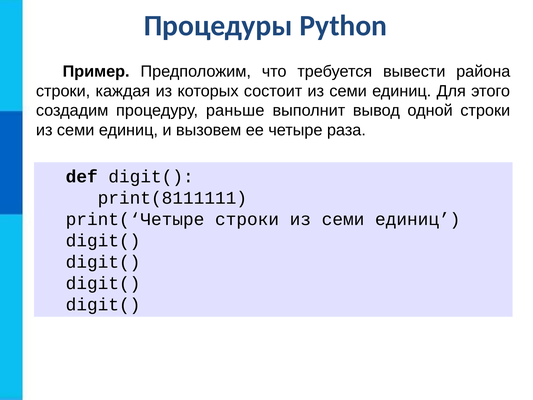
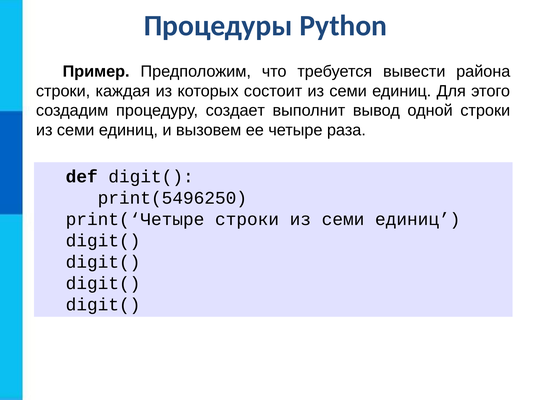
раньше: раньше -> создает
print(8111111: print(8111111 -> print(5496250
